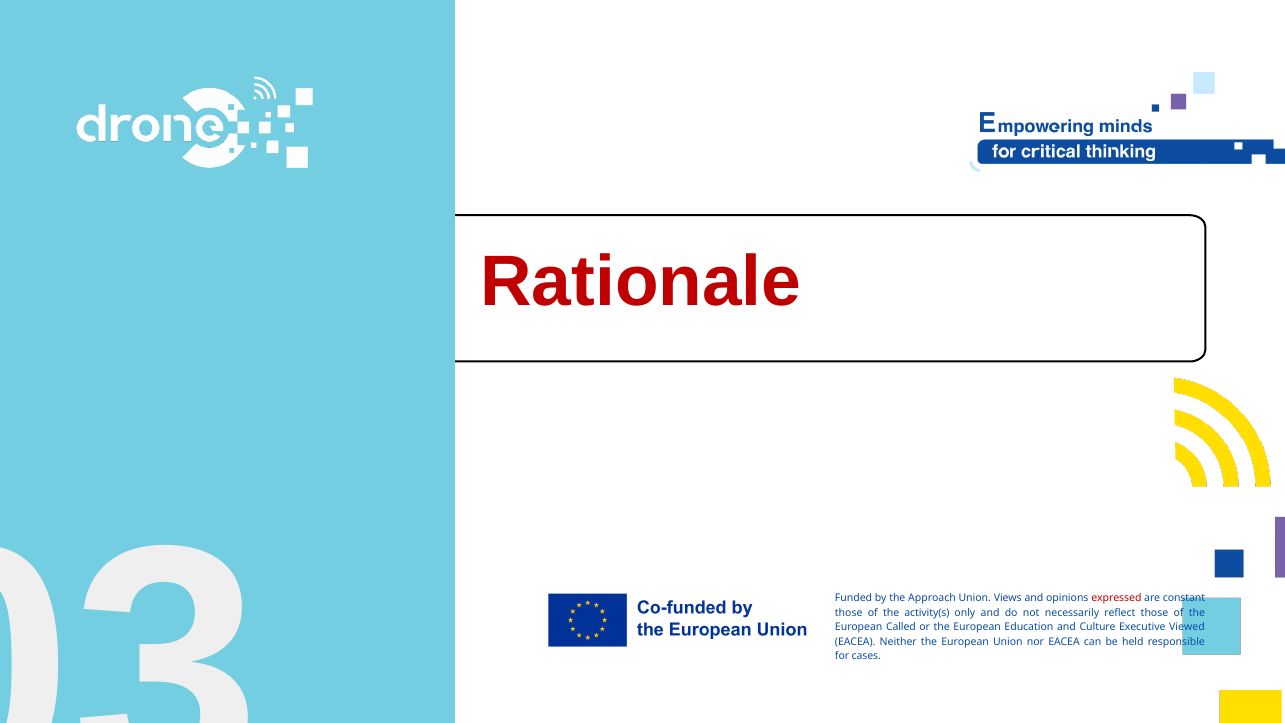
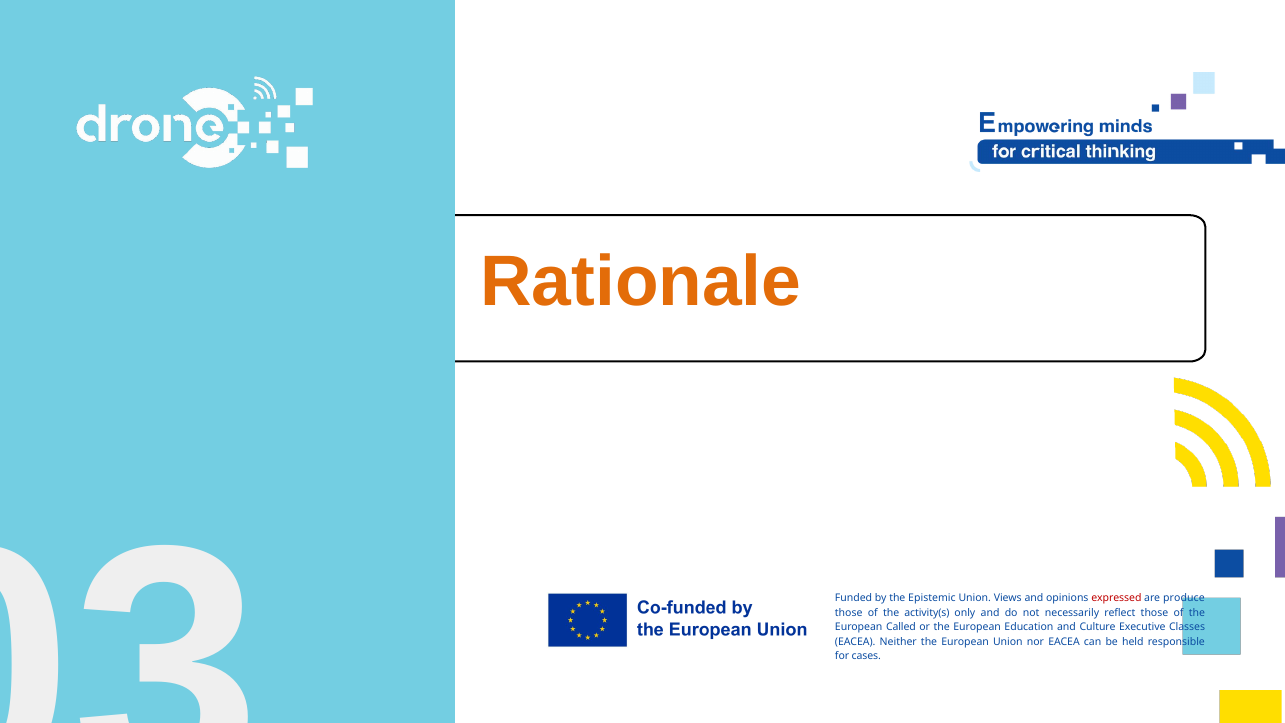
Rationale colour: red -> orange
Approach: Approach -> Epistemic
constant: constant -> produce
Viewed: Viewed -> Classes
